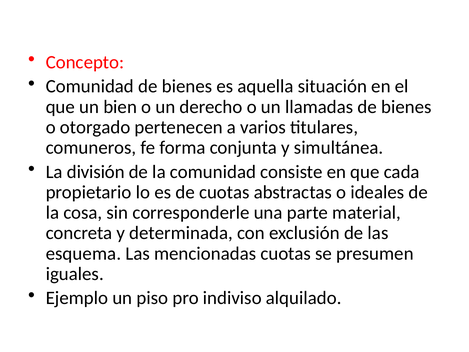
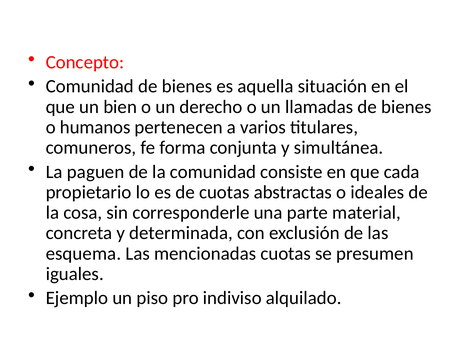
otorgado: otorgado -> humanos
división: división -> paguen
